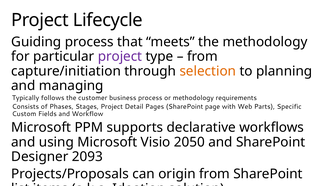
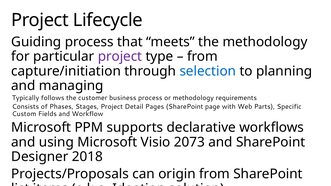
selection colour: orange -> blue
2050: 2050 -> 2073
2093: 2093 -> 2018
